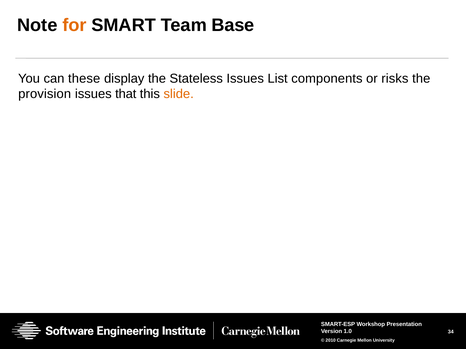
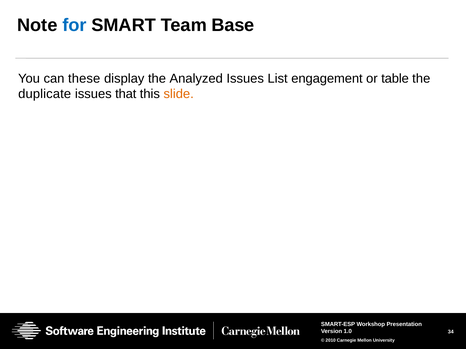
for colour: orange -> blue
Stateless: Stateless -> Analyzed
components: components -> engagement
risks: risks -> table
provision: provision -> duplicate
